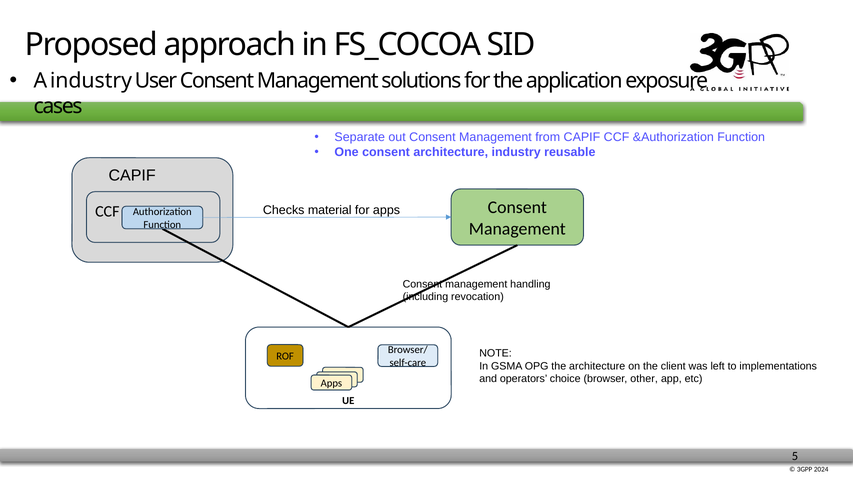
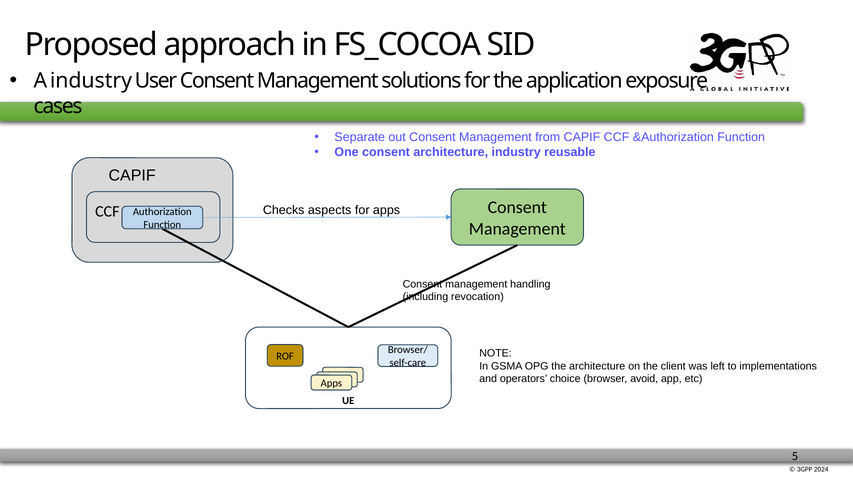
material: material -> aspects
other: other -> avoid
